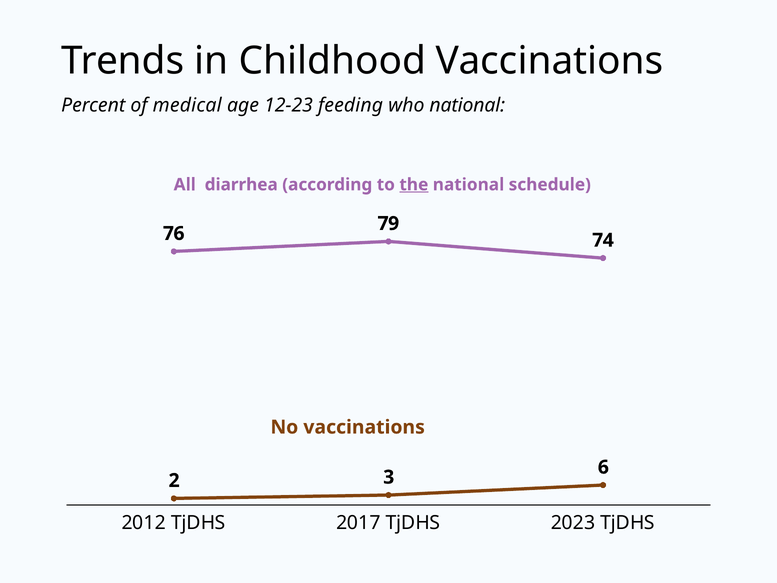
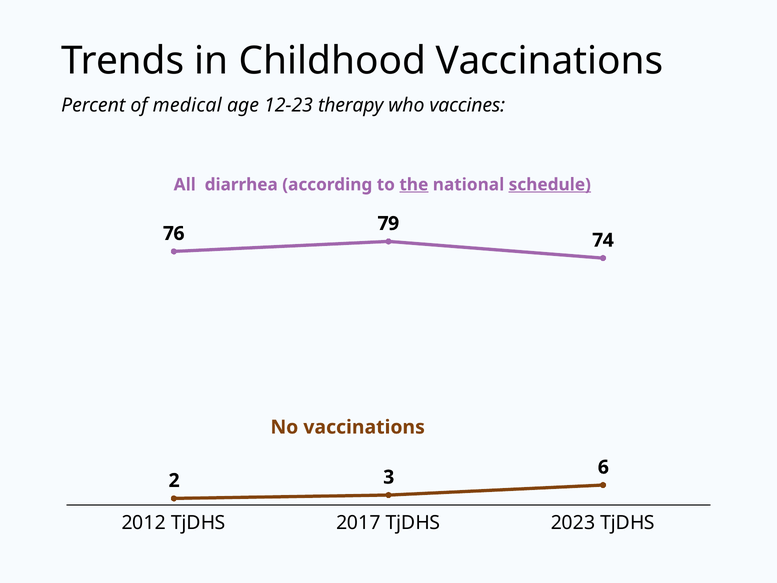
feeding: feeding -> therapy
who national: national -> vaccines
schedule underline: none -> present
